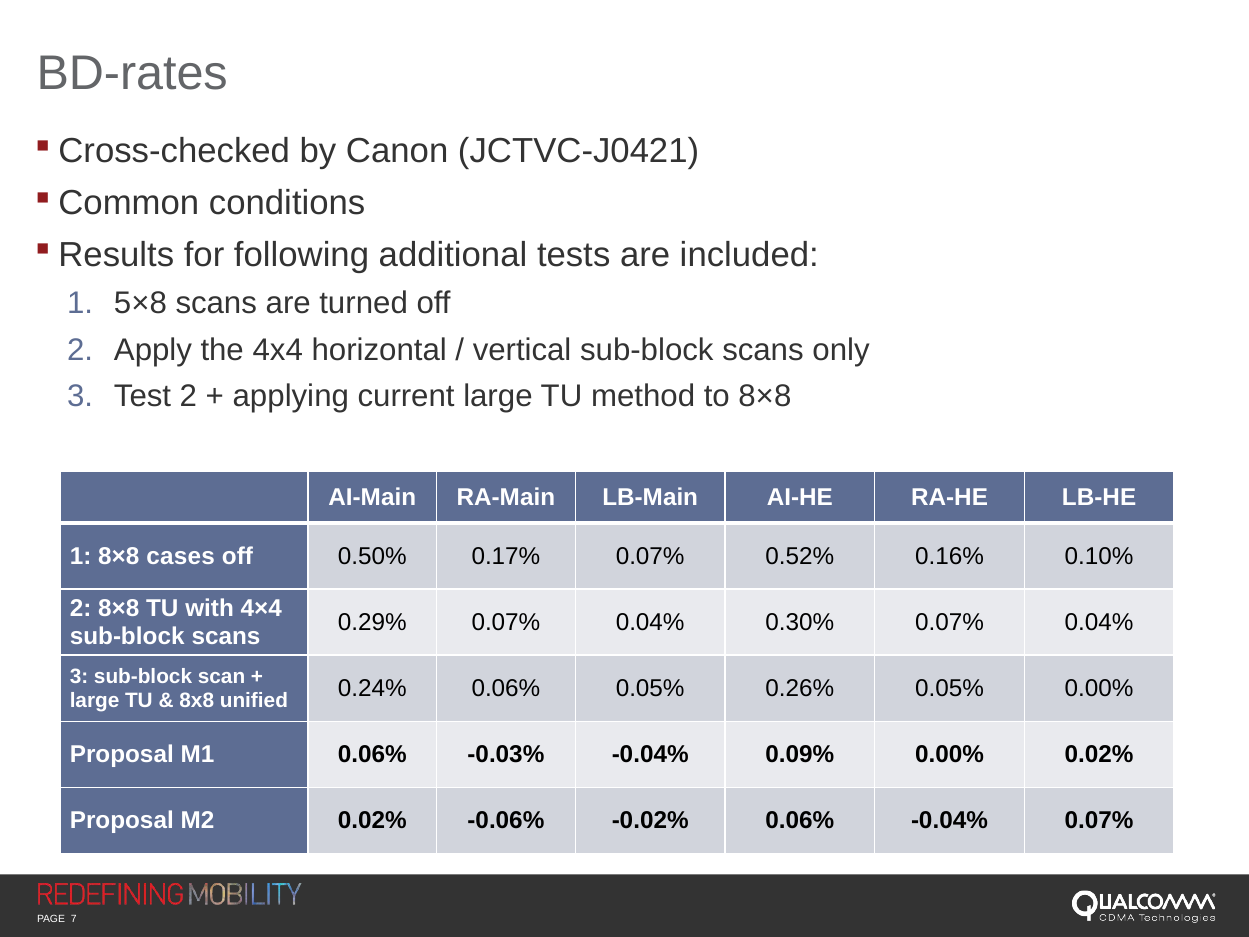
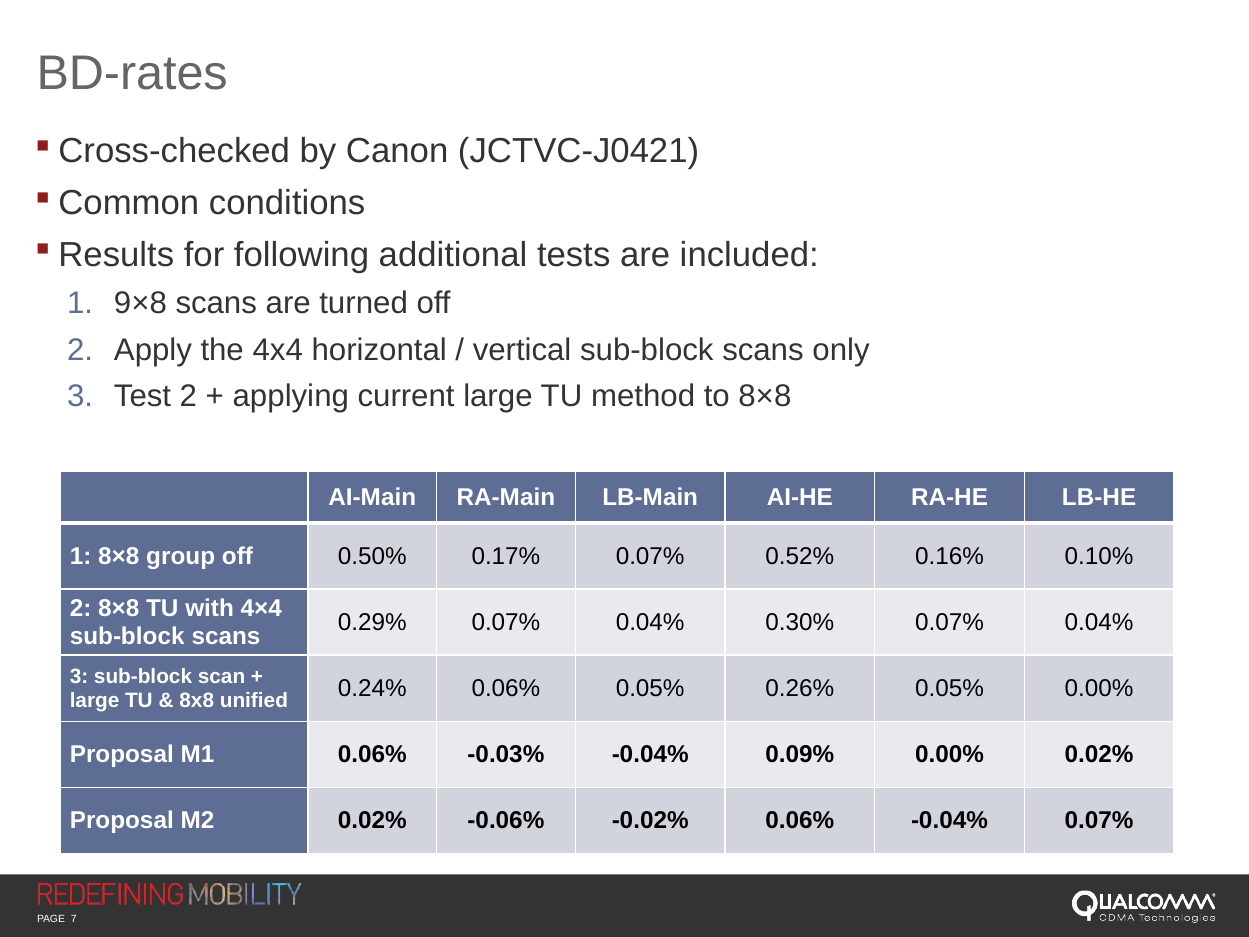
5×8: 5×8 -> 9×8
cases: cases -> group
